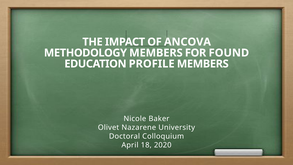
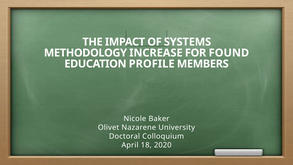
ANCOVA: ANCOVA -> SYSTEMS
METHODOLOGY MEMBERS: MEMBERS -> INCREASE
